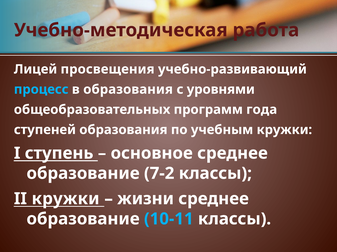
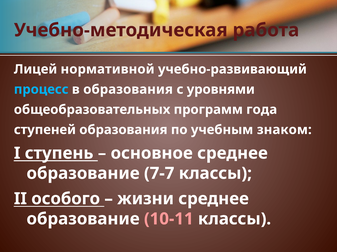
просвещения: просвещения -> нормативной
учебным кружки: кружки -> знаком
7-2: 7-2 -> 7-7
II кружки: кружки -> особого
10-11 colour: light blue -> pink
